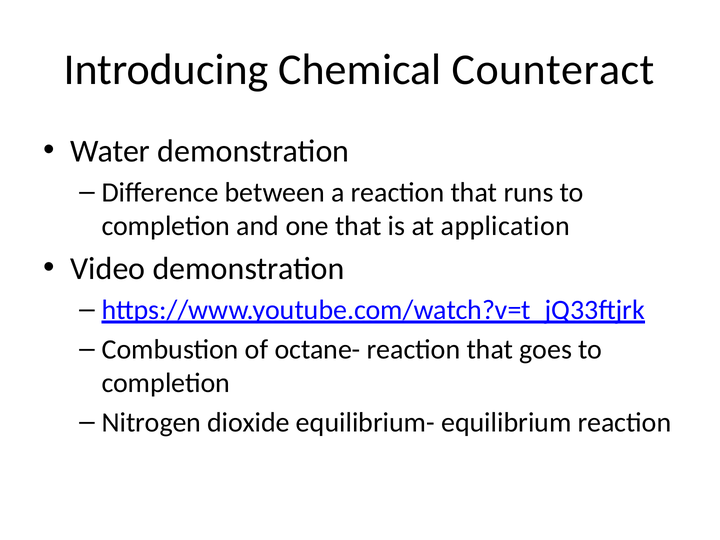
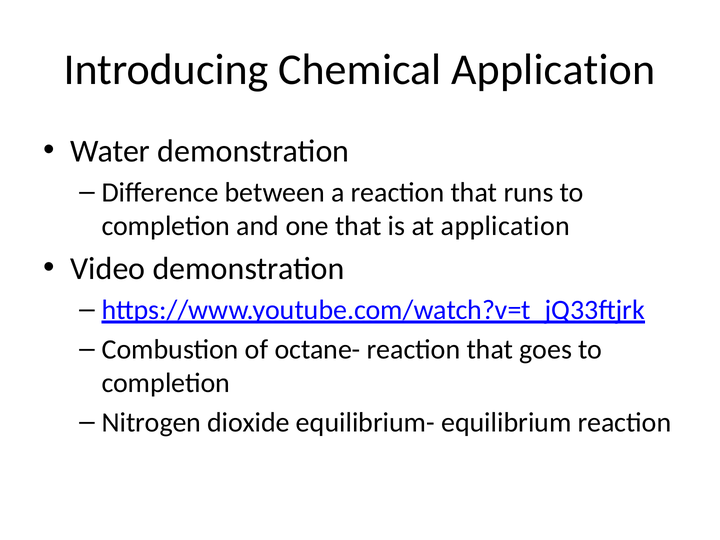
Chemical Counteract: Counteract -> Application
